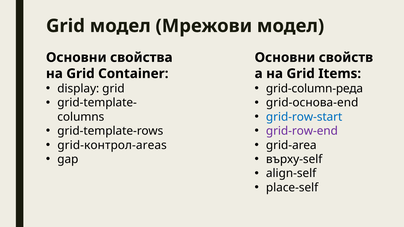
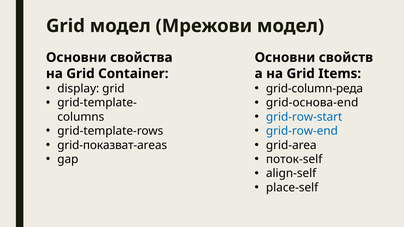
grid-row-end colour: purple -> blue
grid-контрол-areas: grid-контрол-areas -> grid-показват-areas
върху-self: върху-self -> поток-self
